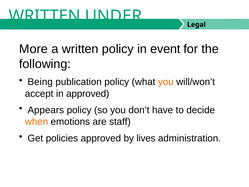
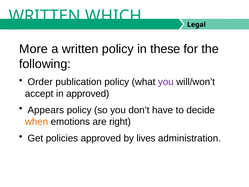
UNDER: UNDER -> WHICH
event: event -> these
Being: Being -> Order
you at (166, 82) colour: orange -> purple
staff: staff -> right
